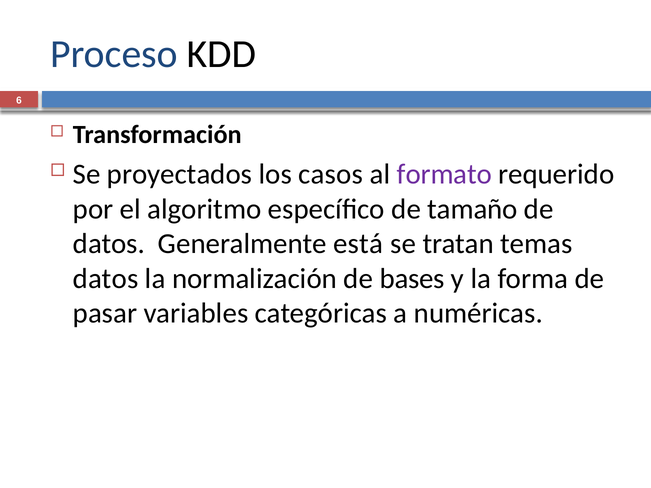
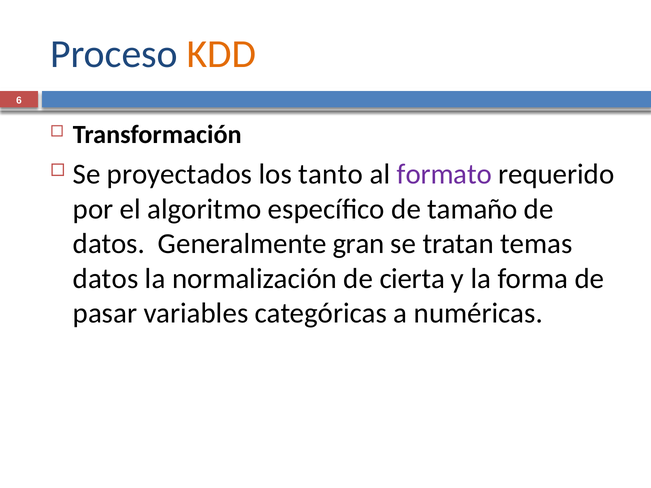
KDD colour: black -> orange
casos: casos -> tanto
está: está -> gran
bases: bases -> cierta
